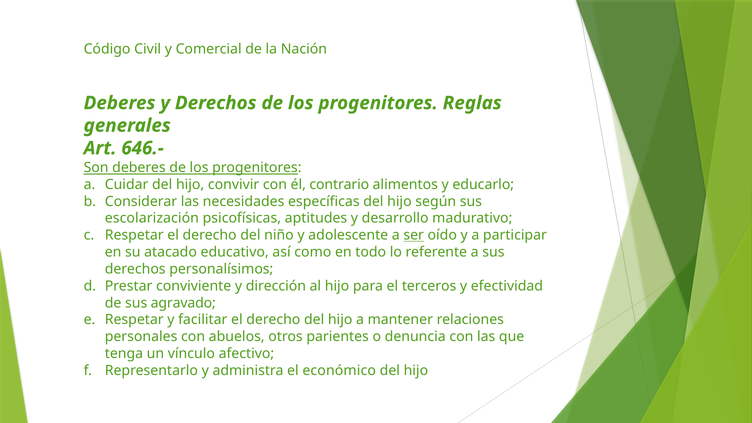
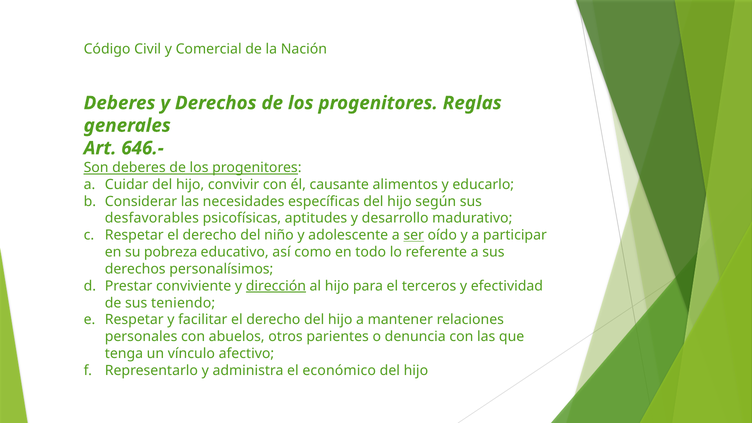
contrario: contrario -> causante
escolarización: escolarización -> desfavorables
atacado: atacado -> pobreza
dirección underline: none -> present
agravado: agravado -> teniendo
